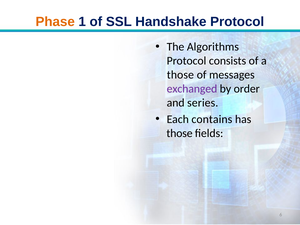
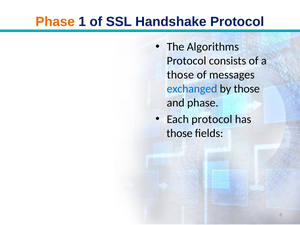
exchanged colour: purple -> blue
by order: order -> those
and series: series -> phase
Each contains: contains -> protocol
